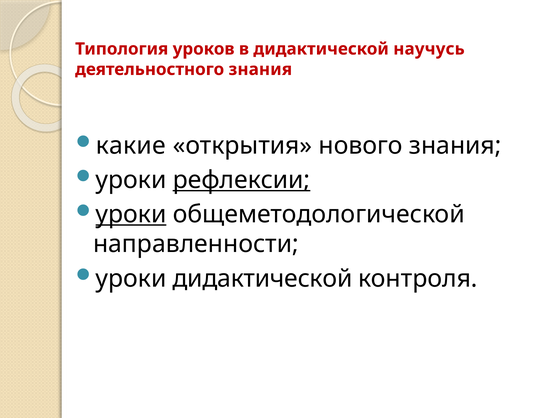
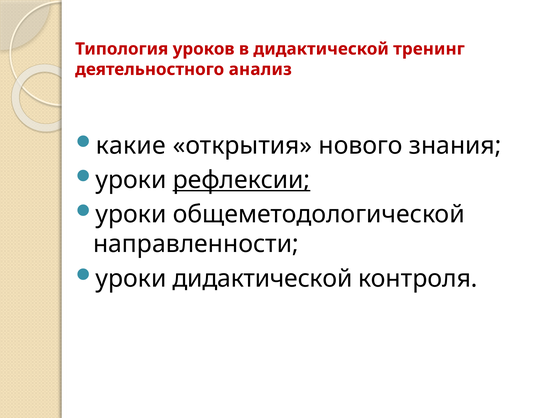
научусь: научусь -> тренинг
деятельностного знания: знания -> анализ
уроки at (131, 214) underline: present -> none
